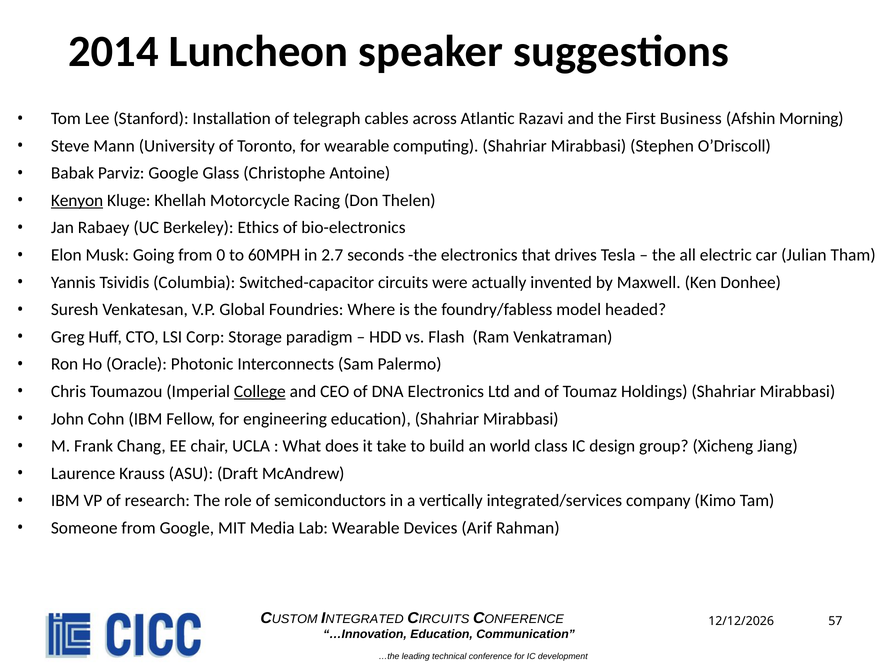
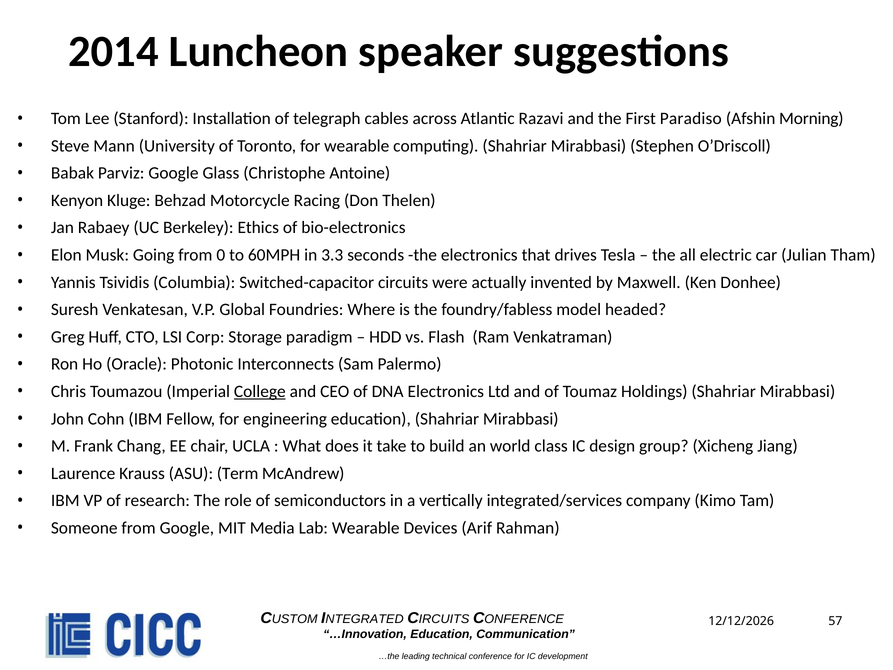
Business: Business -> Paradiso
Kenyon underline: present -> none
Khellah: Khellah -> Behzad
2.7: 2.7 -> 3.3
Draft: Draft -> Term
